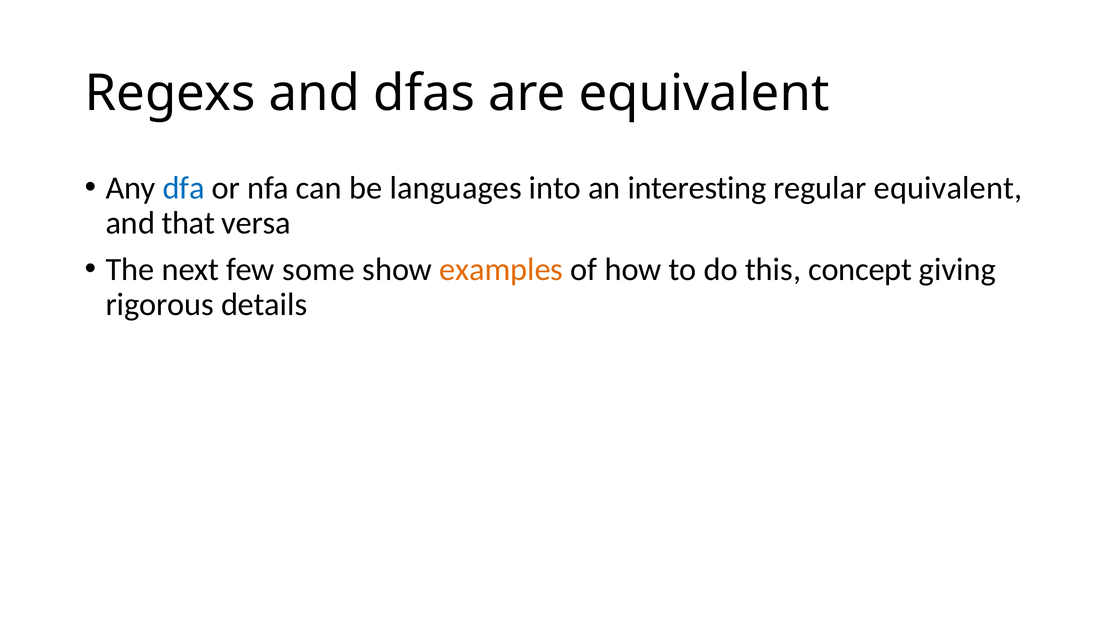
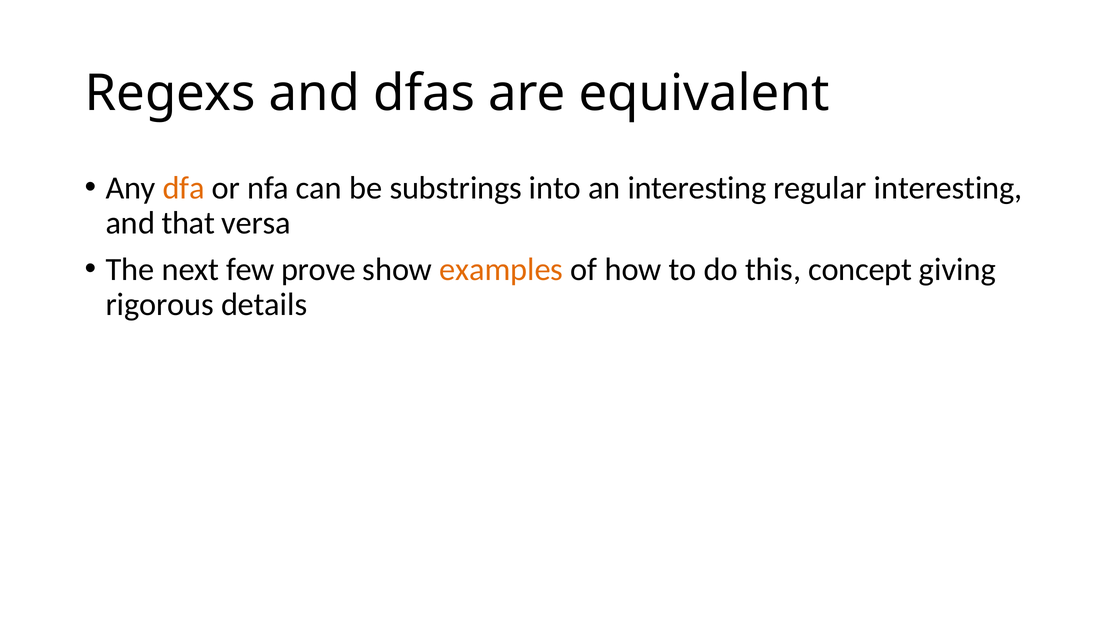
dfa colour: blue -> orange
languages: languages -> substrings
regular equivalent: equivalent -> interesting
some: some -> prove
